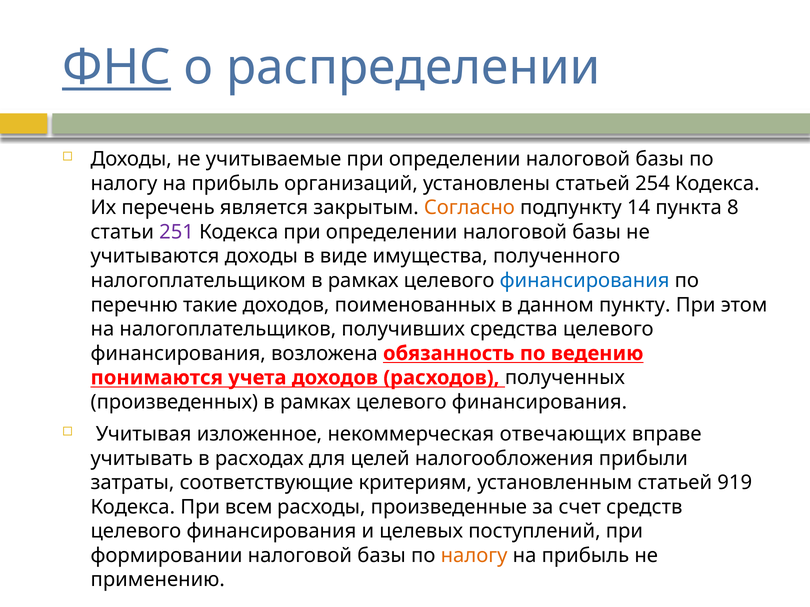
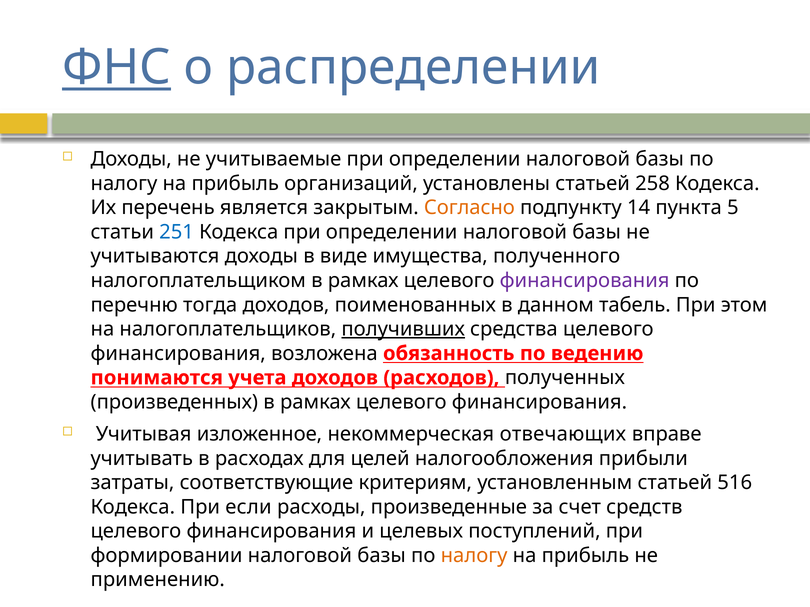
254: 254 -> 258
8: 8 -> 5
251 colour: purple -> blue
финансирования at (585, 281) colour: blue -> purple
такие: такие -> тогда
пункту: пункту -> табель
получивших underline: none -> present
919: 919 -> 516
всем: всем -> если
